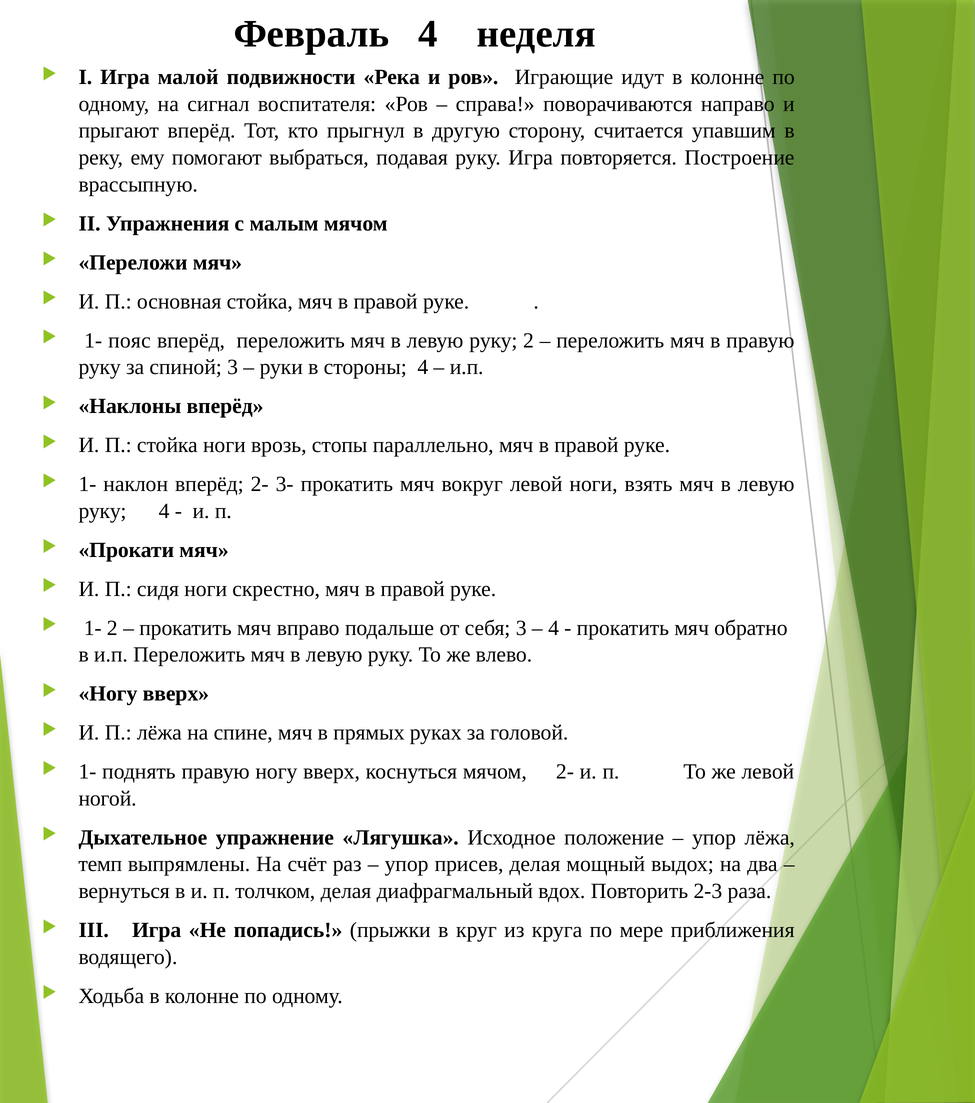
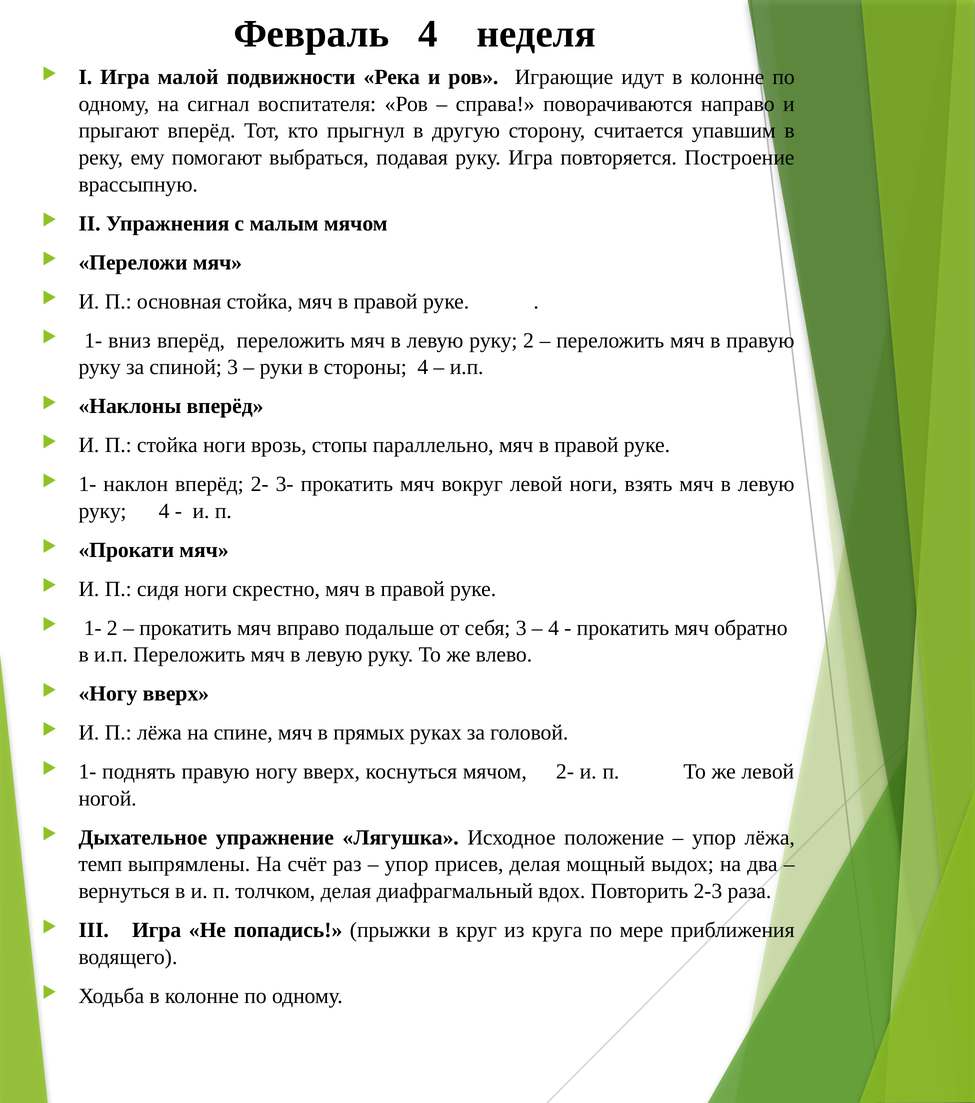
пояс: пояс -> вниз
